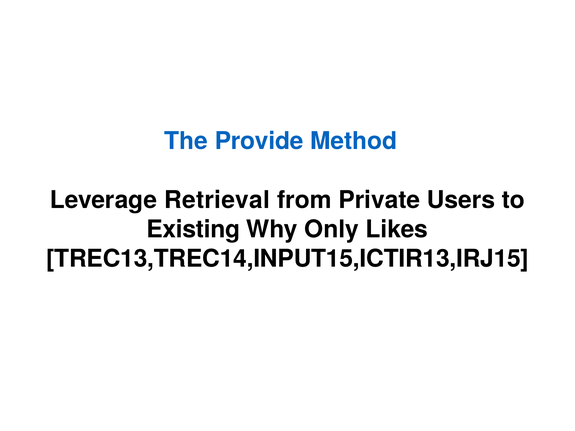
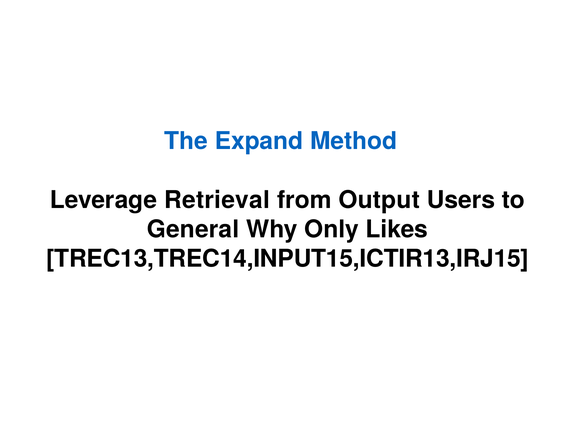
Provide: Provide -> Expand
Private: Private -> Output
Existing: Existing -> General
